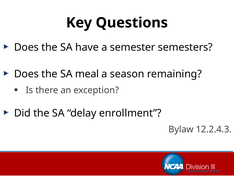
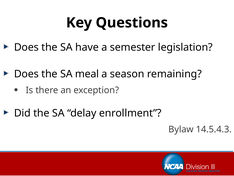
semesters: semesters -> legislation
12.2.4.3: 12.2.4.3 -> 14.5.4.3
